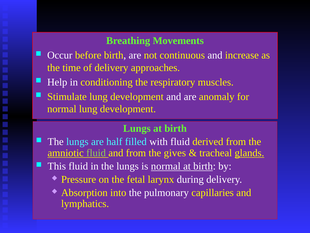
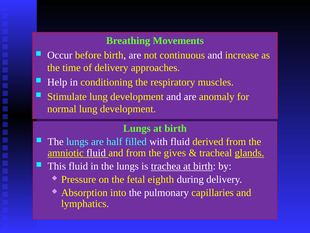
fluid at (96, 153) colour: light green -> white
is normal: normal -> trachea
larynx: larynx -> eighth
